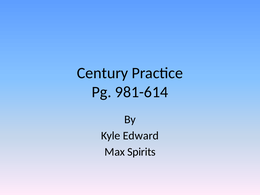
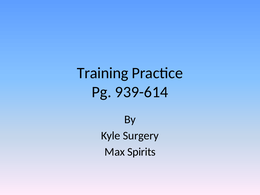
Century: Century -> Training
981-614: 981-614 -> 939-614
Edward: Edward -> Surgery
